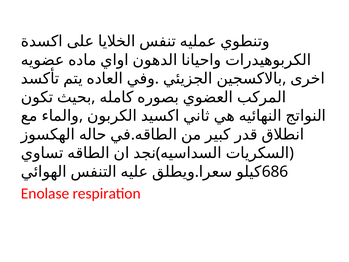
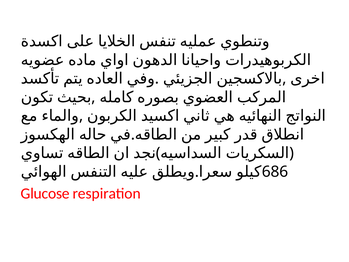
Enolase: Enolase -> Glucose
